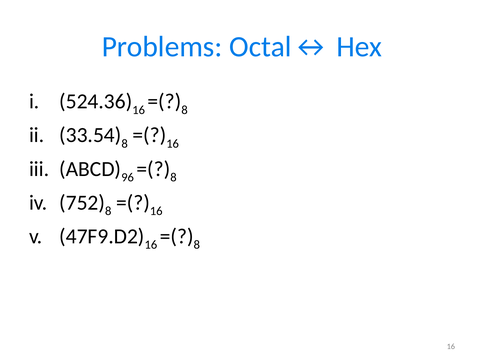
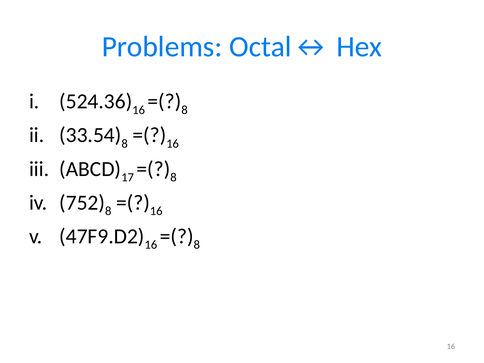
96: 96 -> 17
